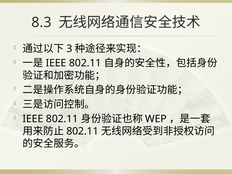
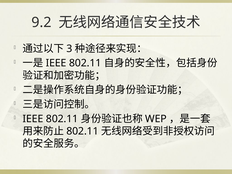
8.3: 8.3 -> 9.2
